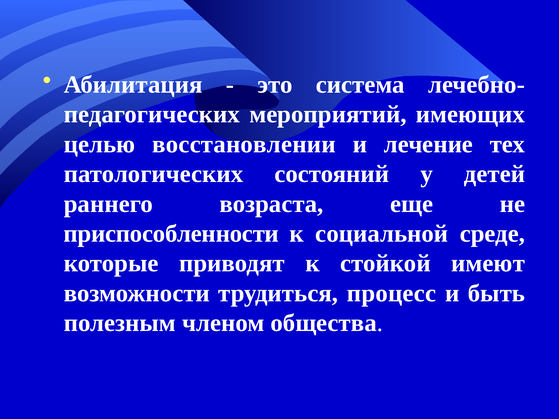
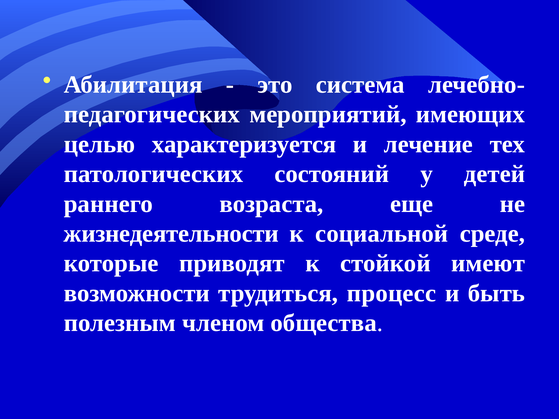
восстановлении: восстановлении -> характеризуется
приспособленности: приспособленности -> жизнедеятельности
